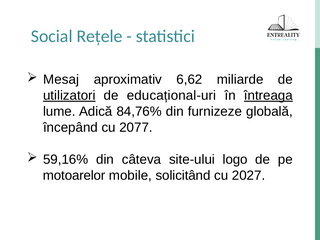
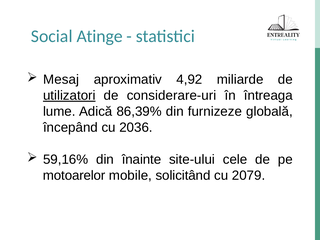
Rețele: Rețele -> Atinge
6,62: 6,62 -> 4,92
educațional-uri: educațional-uri -> considerare-uri
întreaga underline: present -> none
84,76%: 84,76% -> 86,39%
2077: 2077 -> 2036
câteva: câteva -> înainte
logo: logo -> cele
2027: 2027 -> 2079
